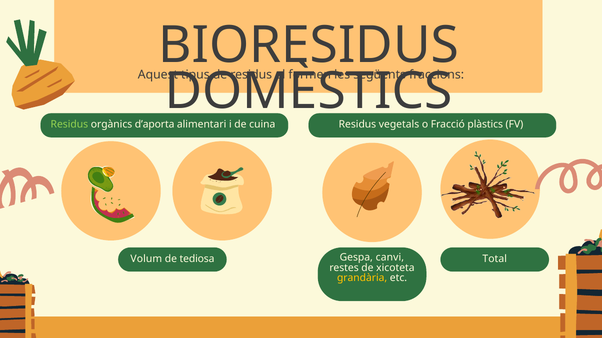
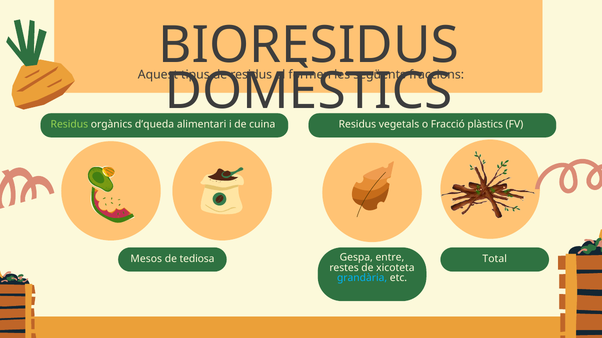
d’aporta: d’aporta -> d’queda
canvi: canvi -> entre
Volum: Volum -> Mesos
grandària colour: yellow -> light blue
